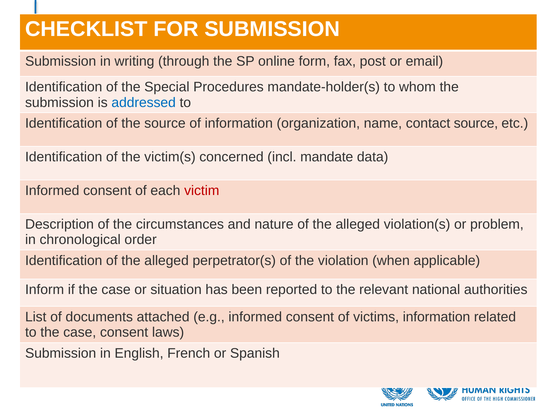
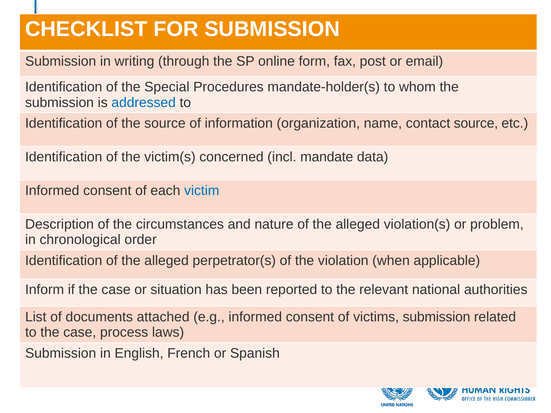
victim colour: red -> blue
victims information: information -> submission
case consent: consent -> process
